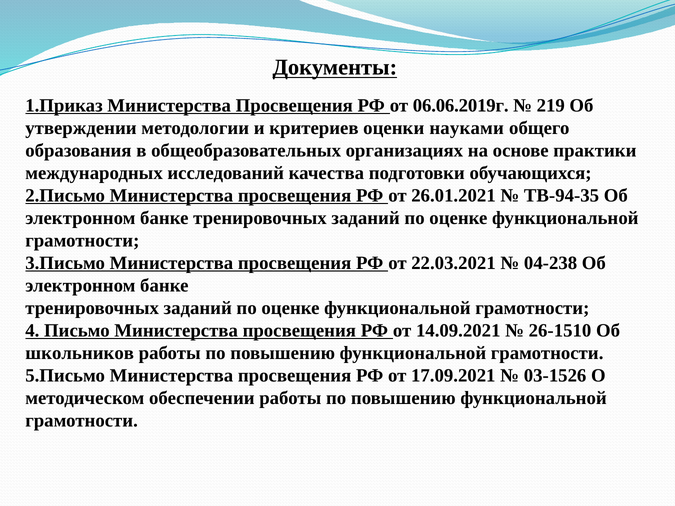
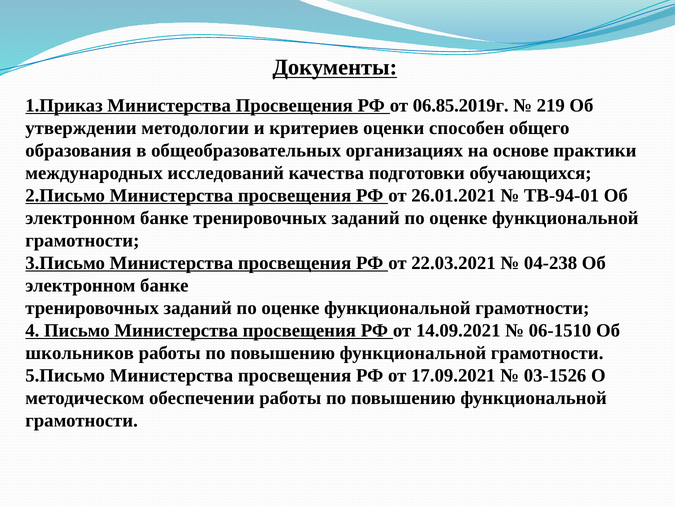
06.06.2019г: 06.06.2019г -> 06.85.2019г
науками: науками -> способен
ТВ-94-35: ТВ-94-35 -> ТВ-94-01
26-1510: 26-1510 -> 06-1510
